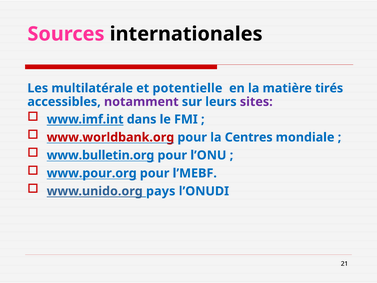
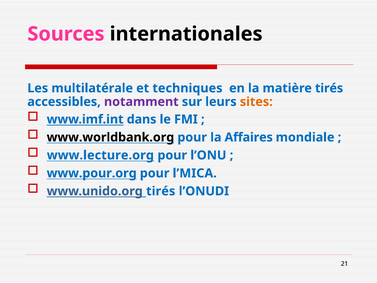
potentielle: potentielle -> techniques
sites colour: purple -> orange
www.worldbank.org colour: red -> black
Centres: Centres -> Affaires
www.bulletin.org: www.bulletin.org -> www.lecture.org
l’MEBF: l’MEBF -> l’MICA
www.unido.org pays: pays -> tirés
